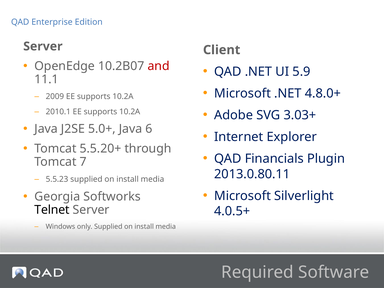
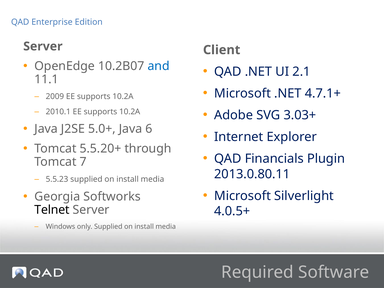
and colour: red -> blue
5.9: 5.9 -> 2.1
4.8.0+: 4.8.0+ -> 4.7.1+
